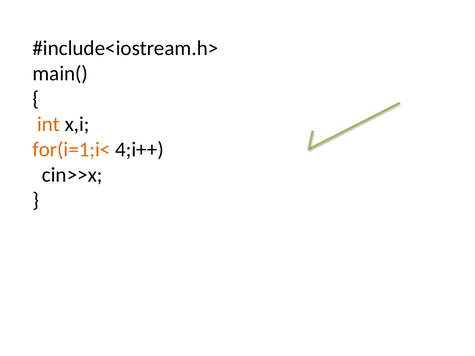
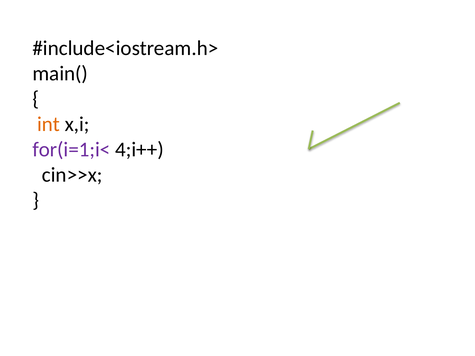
for(i=1;i< colour: orange -> purple
